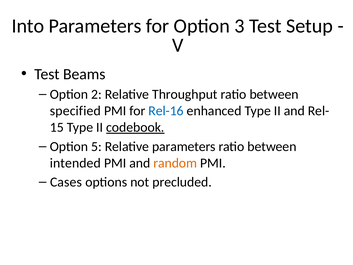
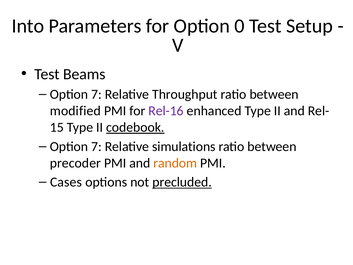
3: 3 -> 0
2 at (97, 94): 2 -> 7
specified: specified -> modified
Rel-16 colour: blue -> purple
5 at (97, 146): 5 -> 7
Relative parameters: parameters -> simulations
intended: intended -> precoder
precluded underline: none -> present
